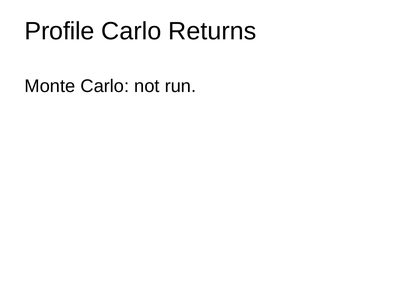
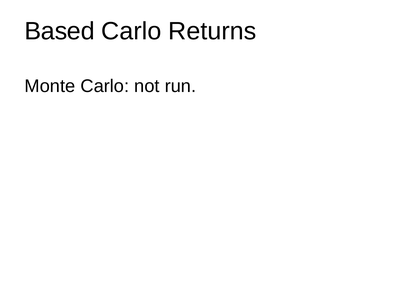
Profile: Profile -> Based
